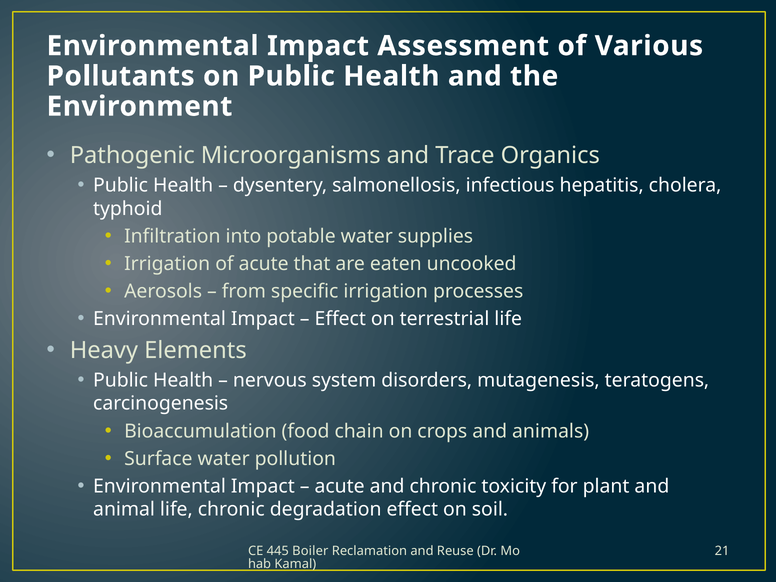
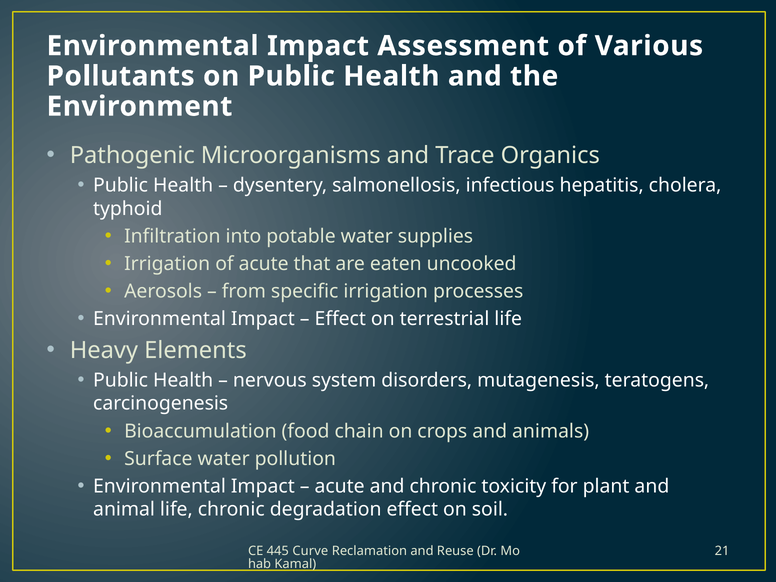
Boiler: Boiler -> Curve
